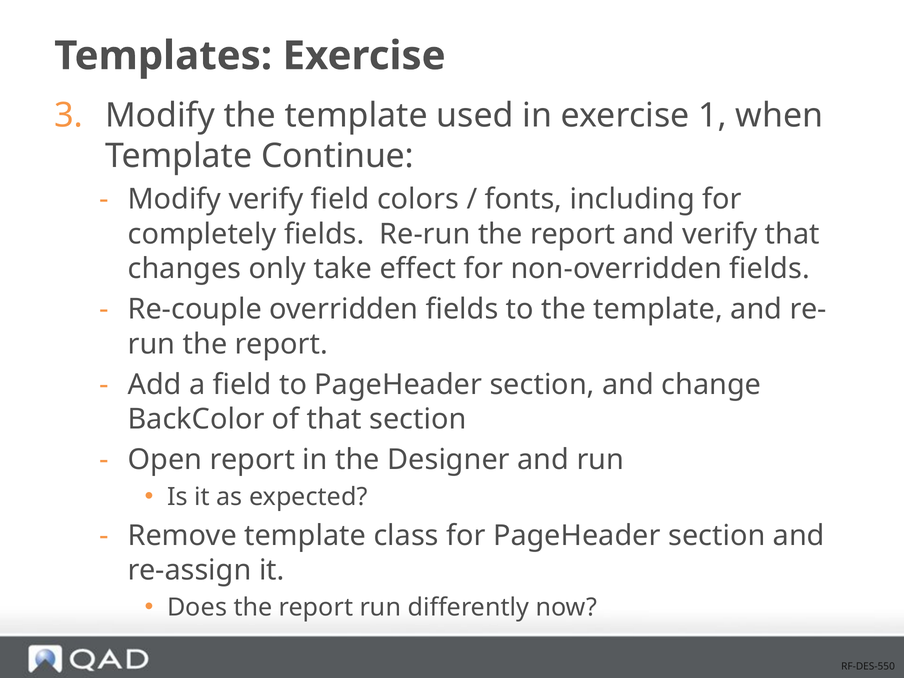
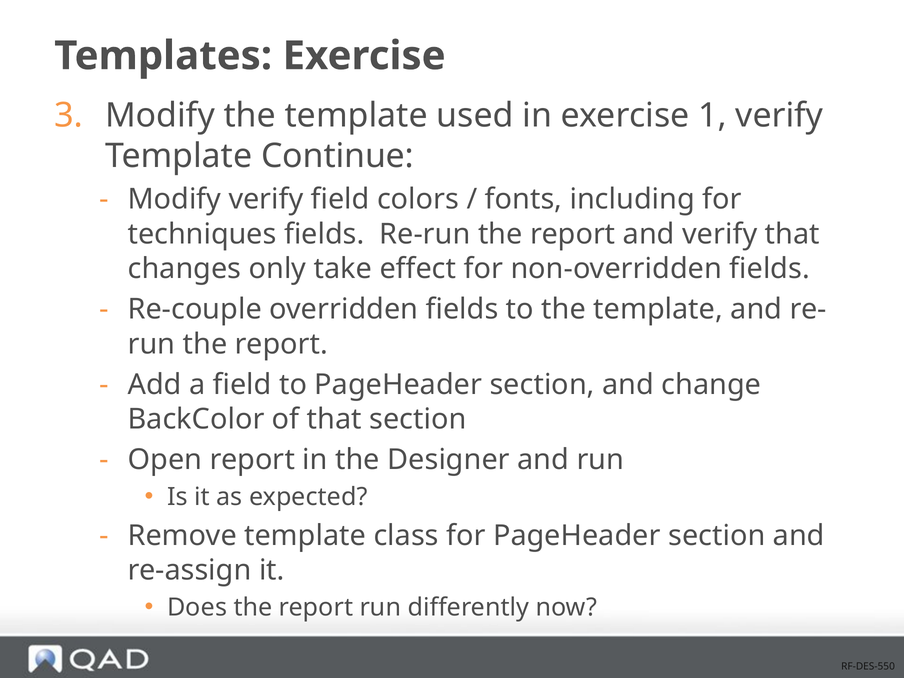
1 when: when -> verify
completely: completely -> techniques
